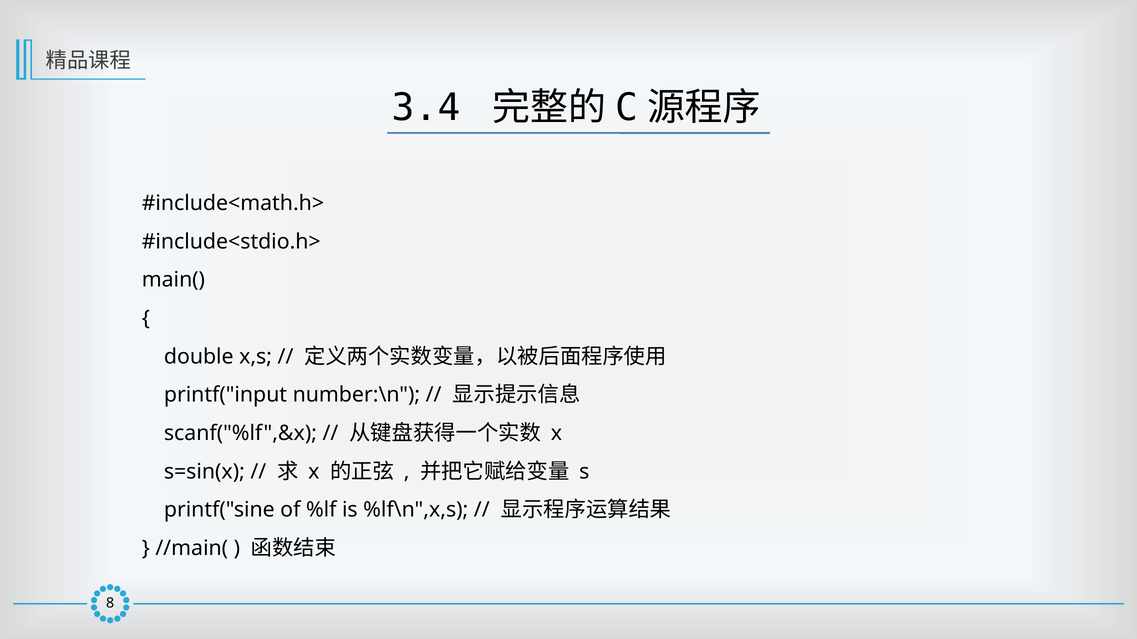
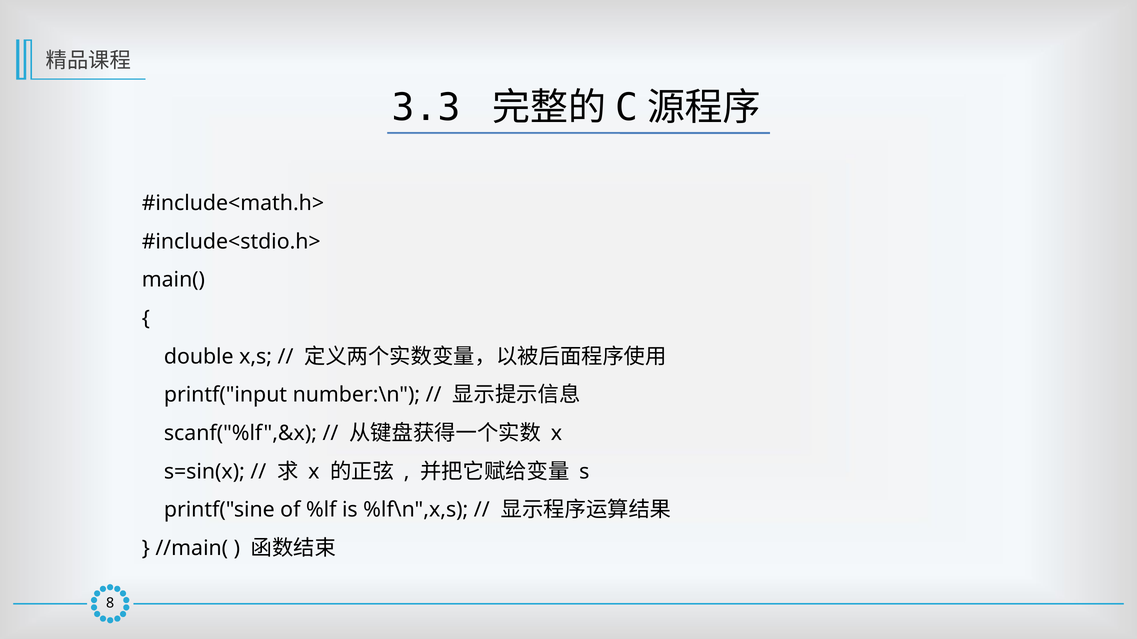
3.4: 3.4 -> 3.3
